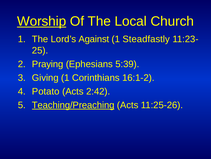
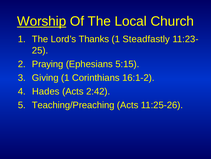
Against: Against -> Thanks
5:39: 5:39 -> 5:15
Potato: Potato -> Hades
Teaching/Preaching underline: present -> none
